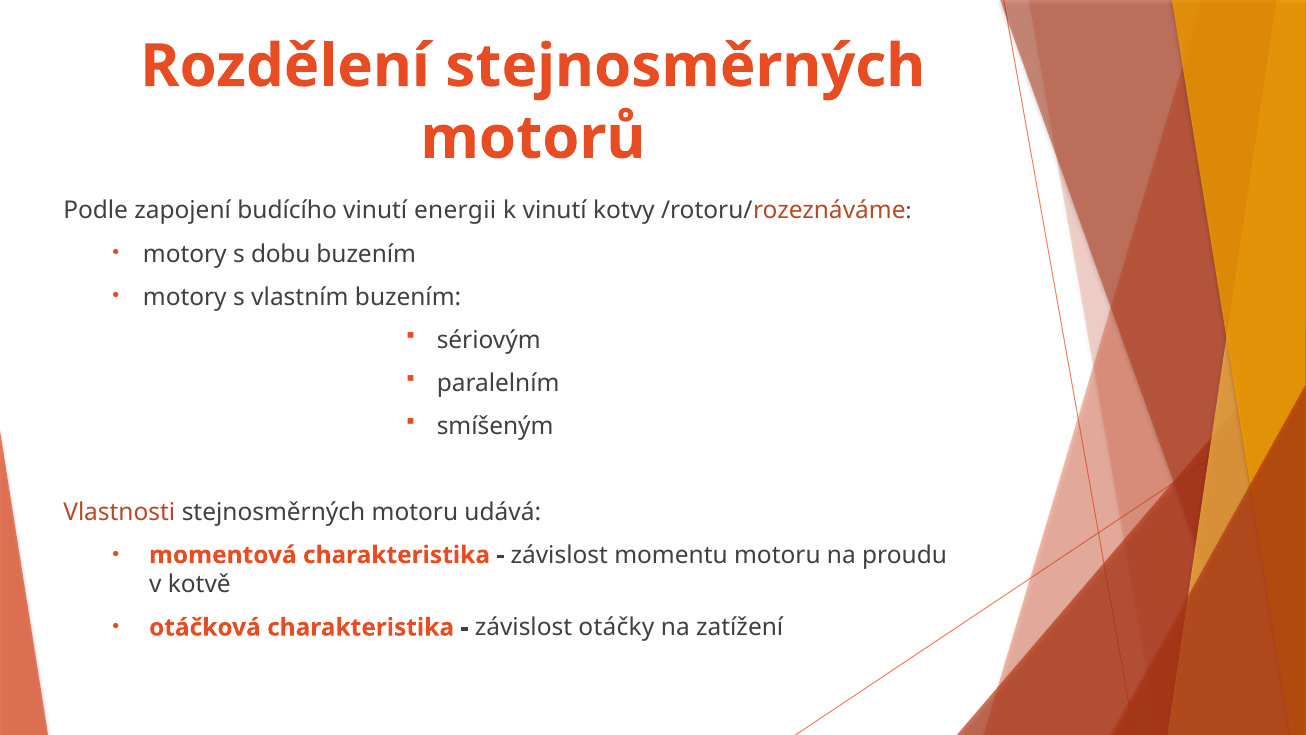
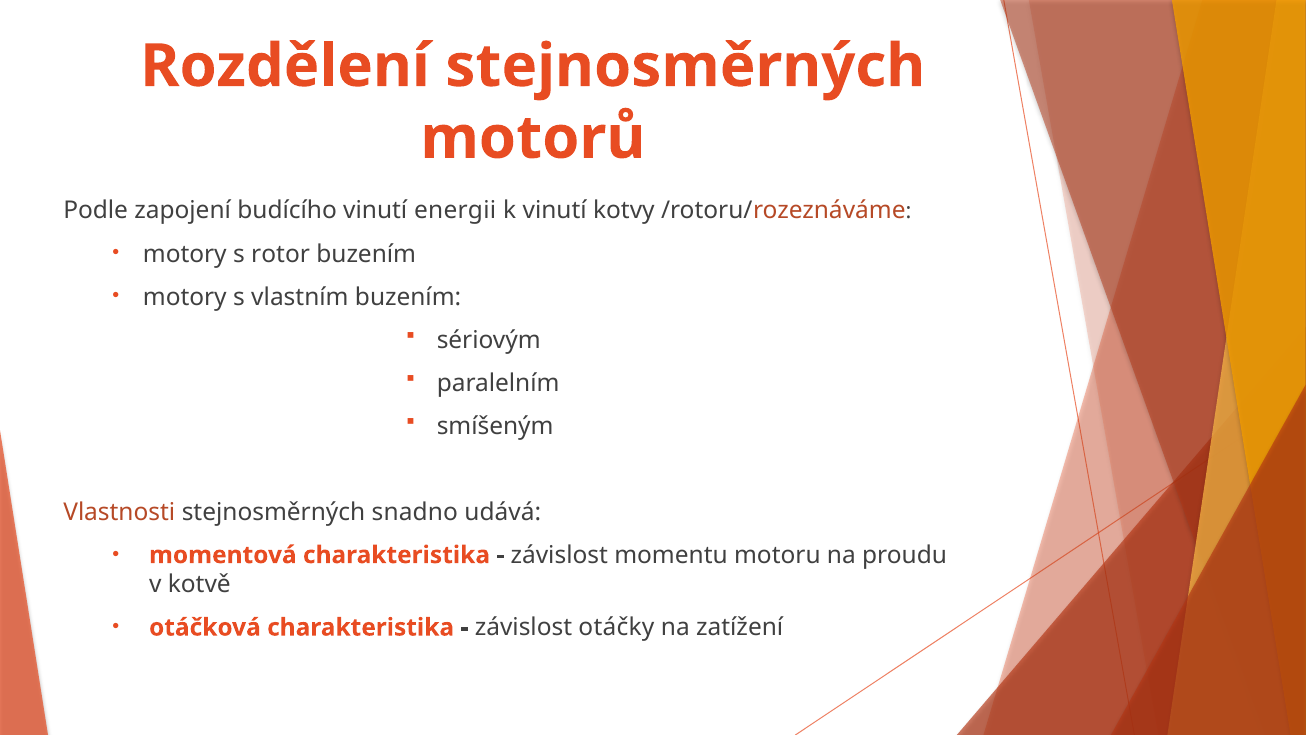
dobu: dobu -> rotor
stejnosměrných motoru: motoru -> snadno
